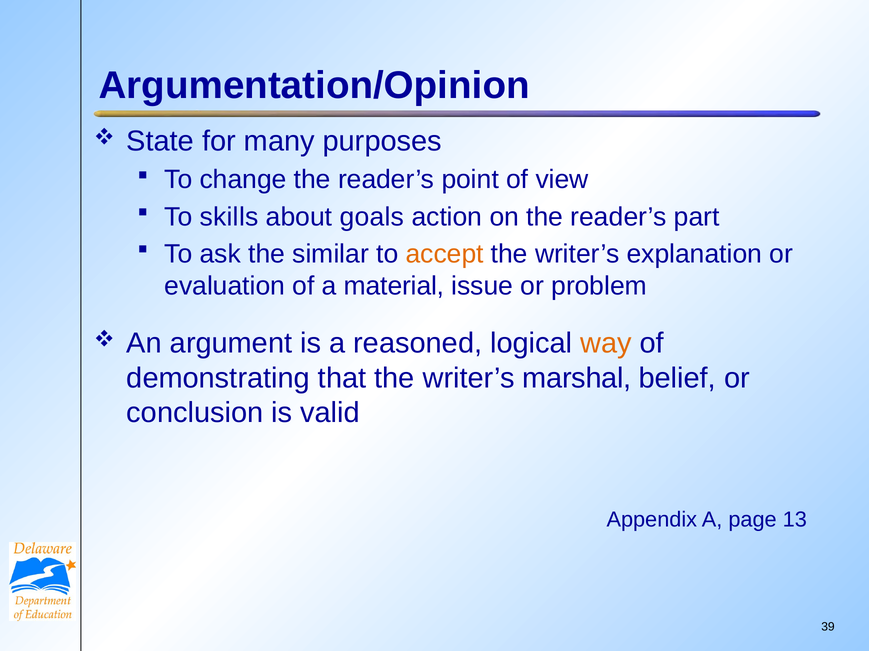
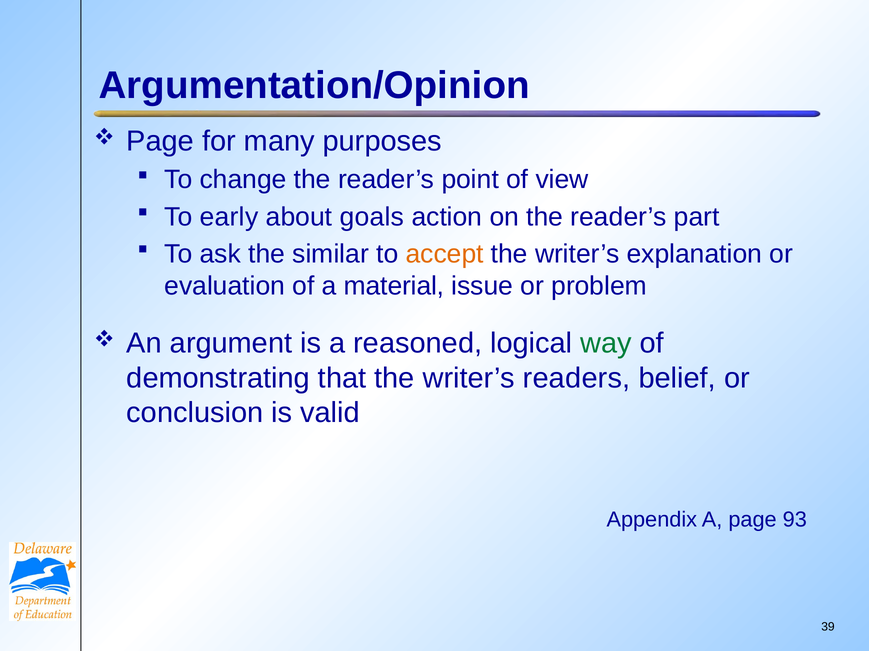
State at (160, 141): State -> Page
skills: skills -> early
way colour: orange -> green
marshal: marshal -> readers
13: 13 -> 93
